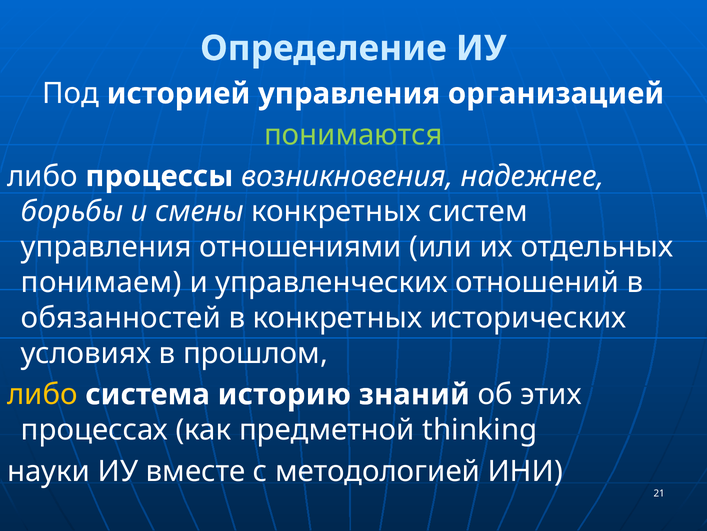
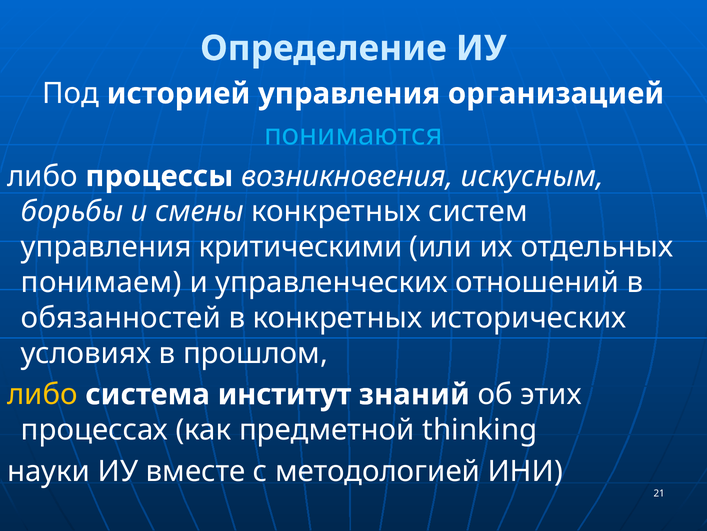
понимаются colour: light green -> light blue
надежнее: надежнее -> искусным
отношениями: отношениями -> критическими
историю: историю -> институт
